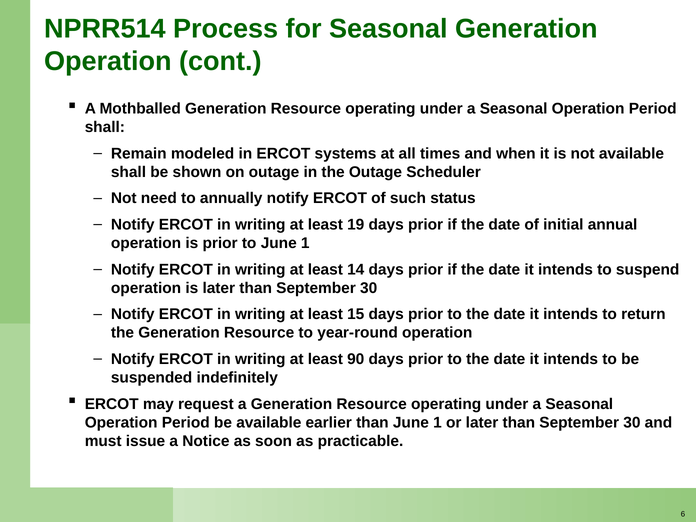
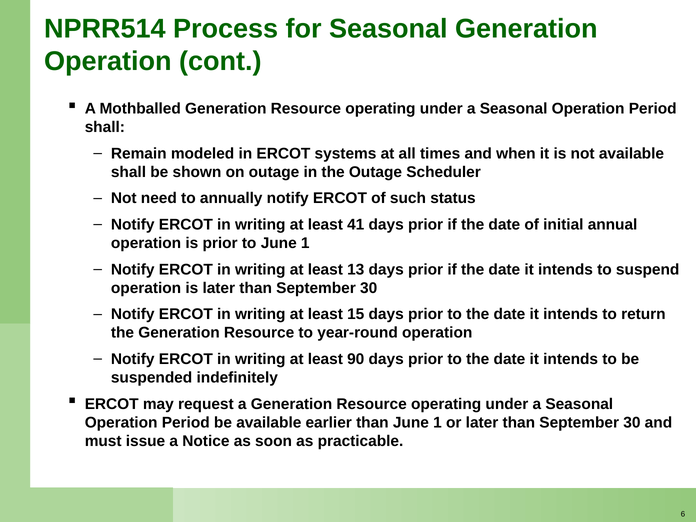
19: 19 -> 41
14: 14 -> 13
